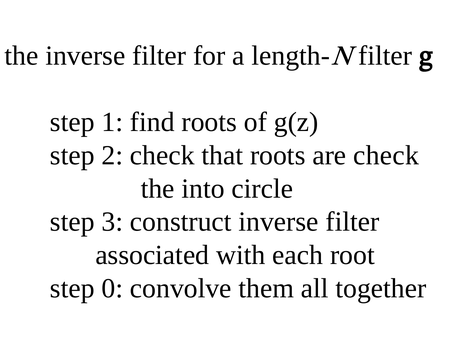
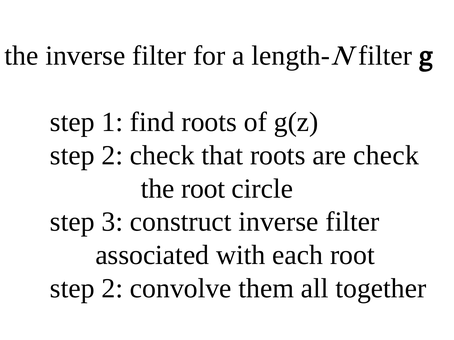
the into: into -> root
0 at (112, 289): 0 -> 2
